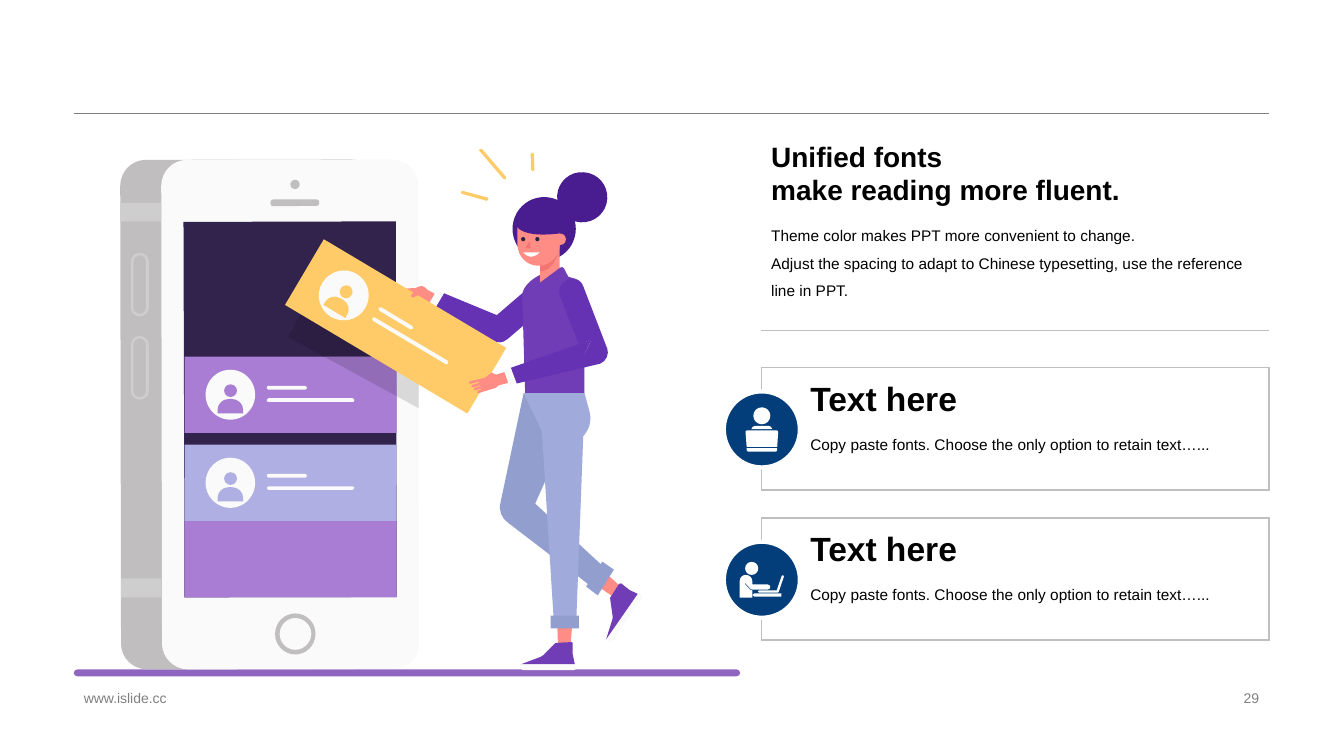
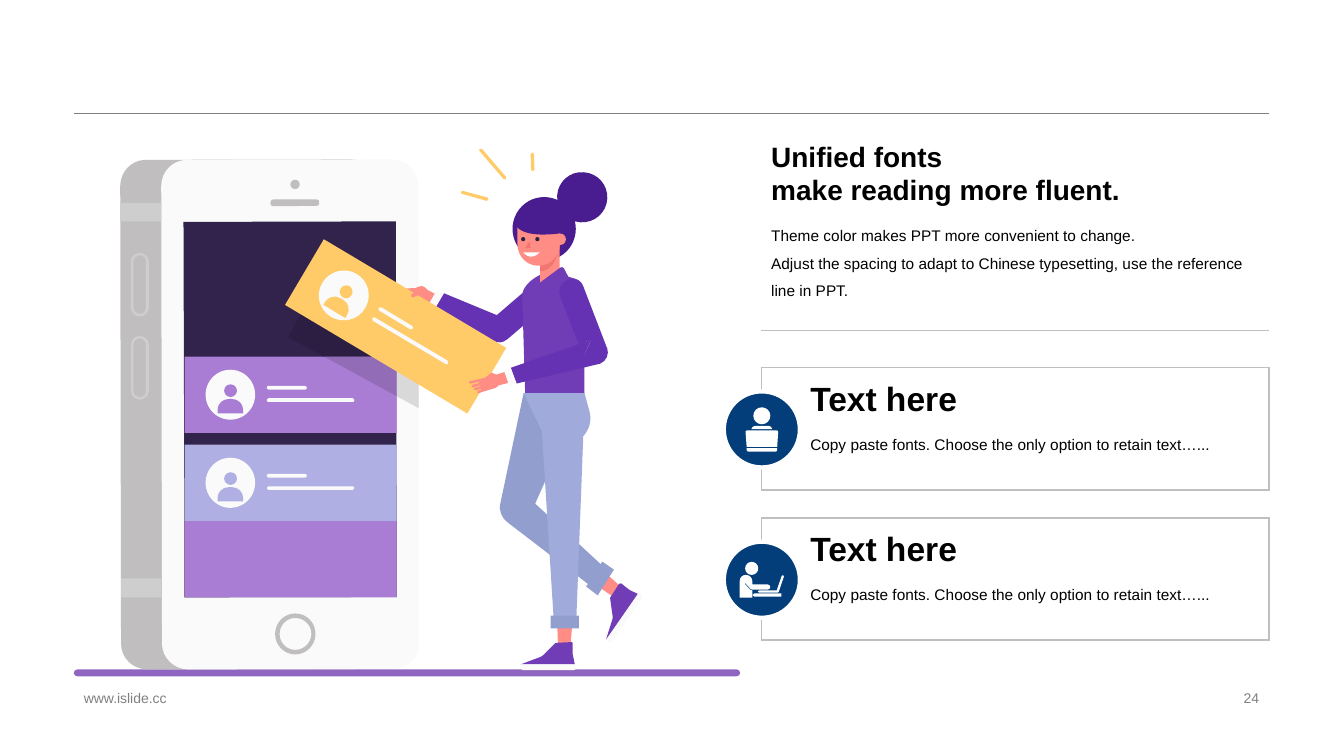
29: 29 -> 24
